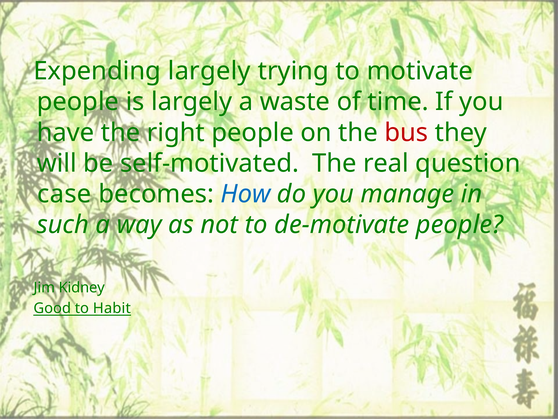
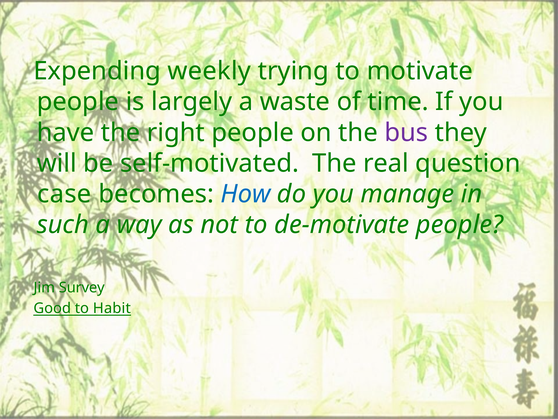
Expending largely: largely -> weekly
bus colour: red -> purple
Kidney: Kidney -> Survey
